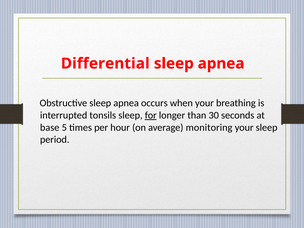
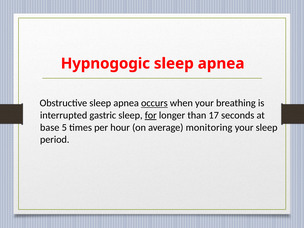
Differential: Differential -> Hypnogogic
occurs underline: none -> present
tonsils: tonsils -> gastric
30: 30 -> 17
